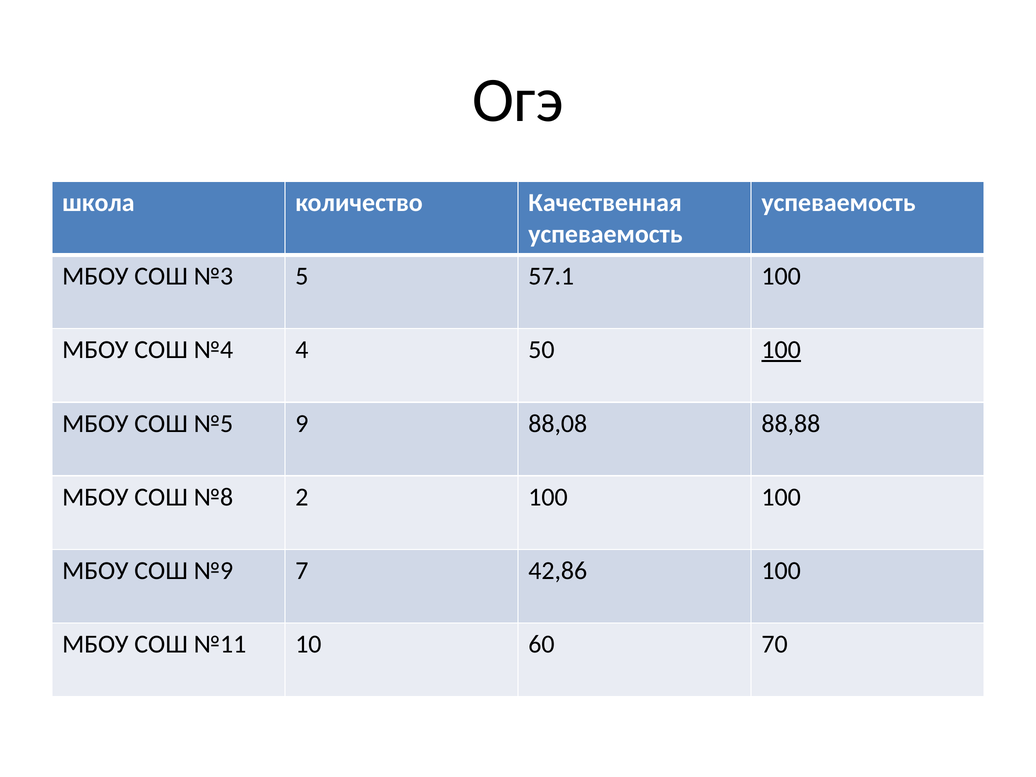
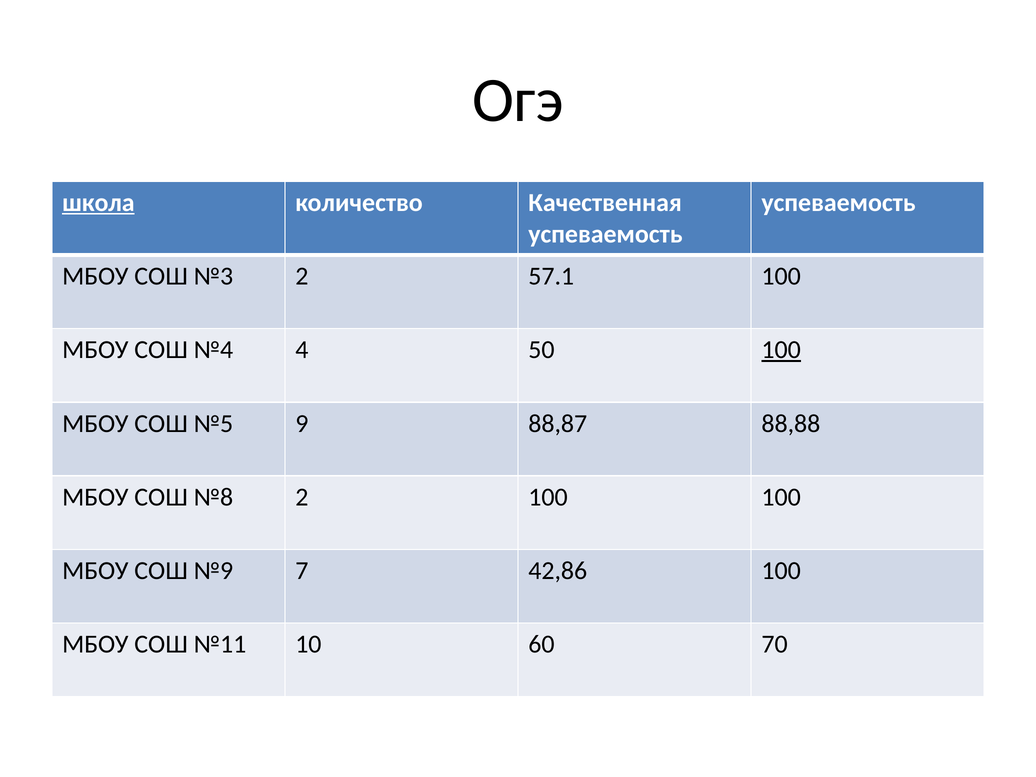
школа underline: none -> present
№3 5: 5 -> 2
88,08: 88,08 -> 88,87
